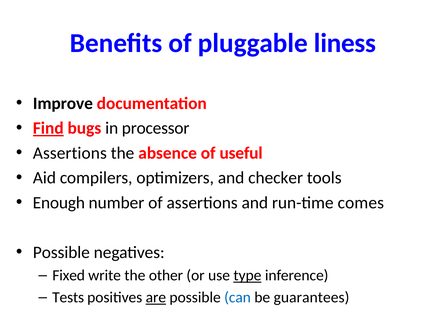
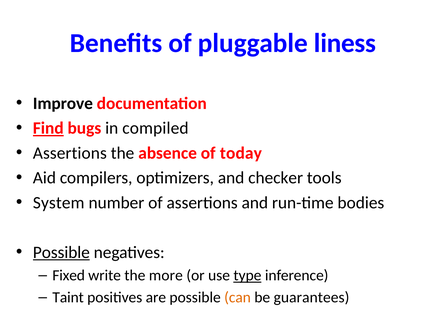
processor: processor -> compiled
useful: useful -> today
Enough: Enough -> System
comes: comes -> bodies
Possible at (61, 252) underline: none -> present
other: other -> more
Tests: Tests -> Taint
are underline: present -> none
can colour: blue -> orange
